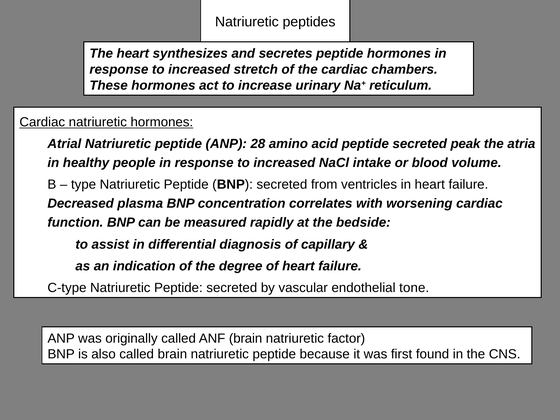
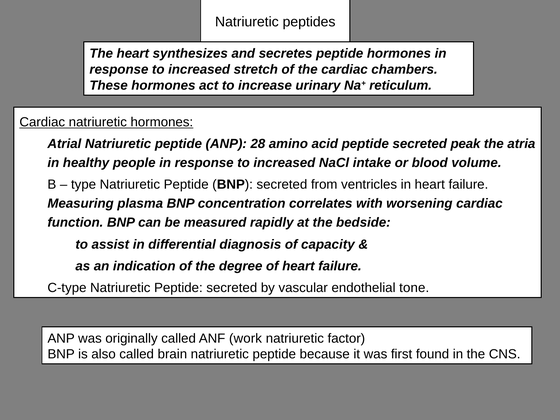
Decreased: Decreased -> Measuring
capillary: capillary -> capacity
ANF brain: brain -> work
